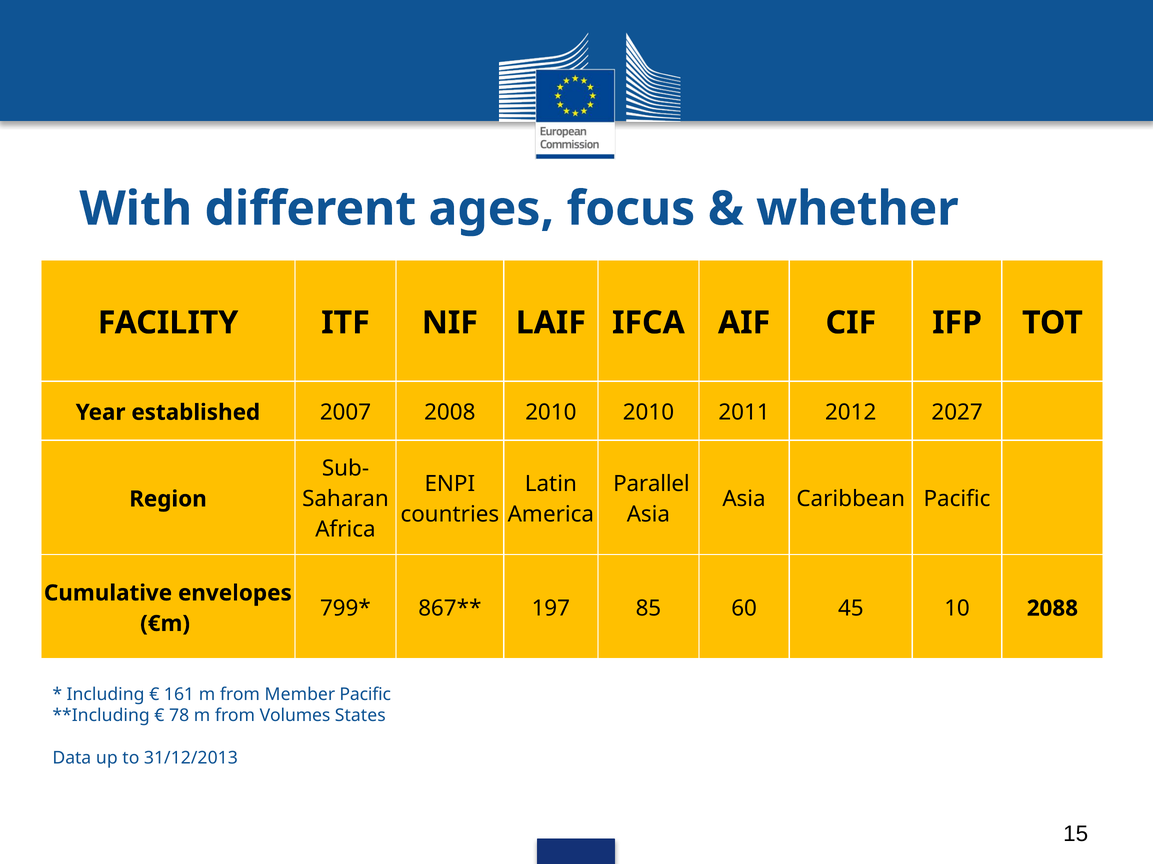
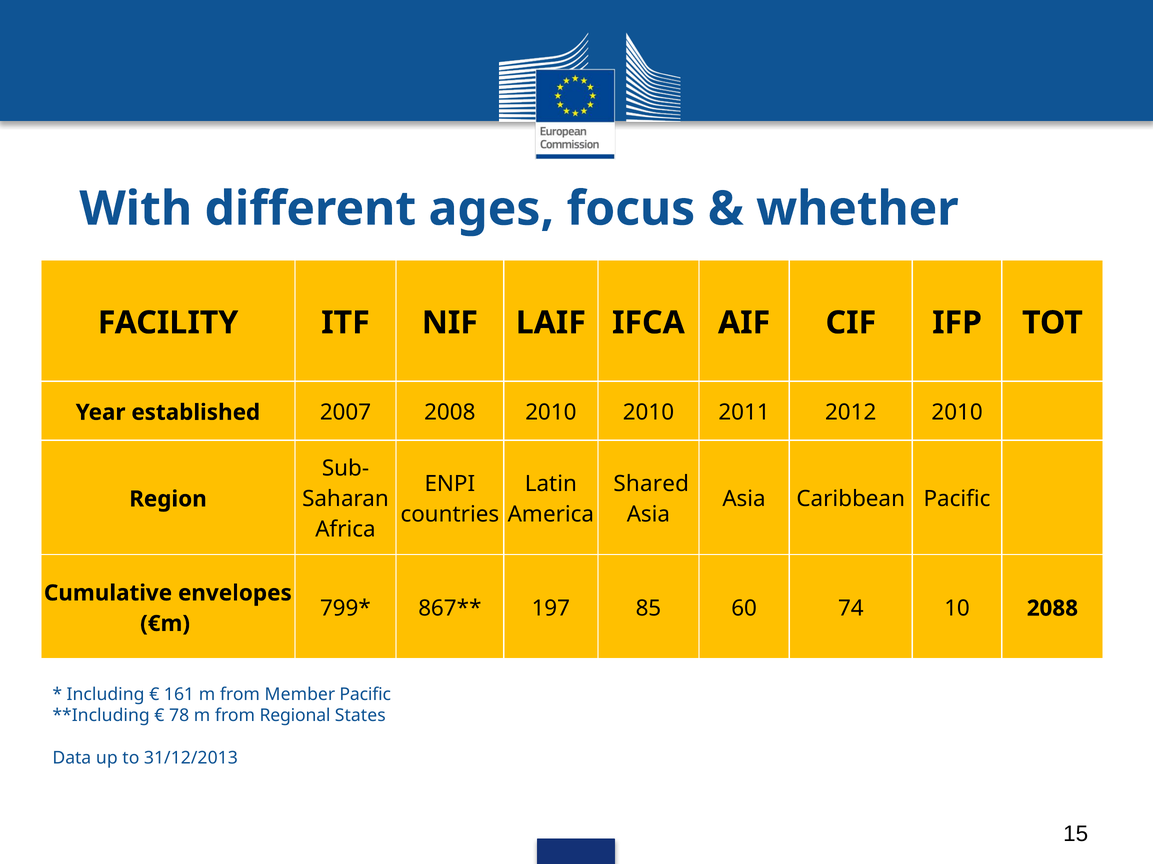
2012 2027: 2027 -> 2010
Parallel: Parallel -> Shared
45: 45 -> 74
Volumes: Volumes -> Regional
